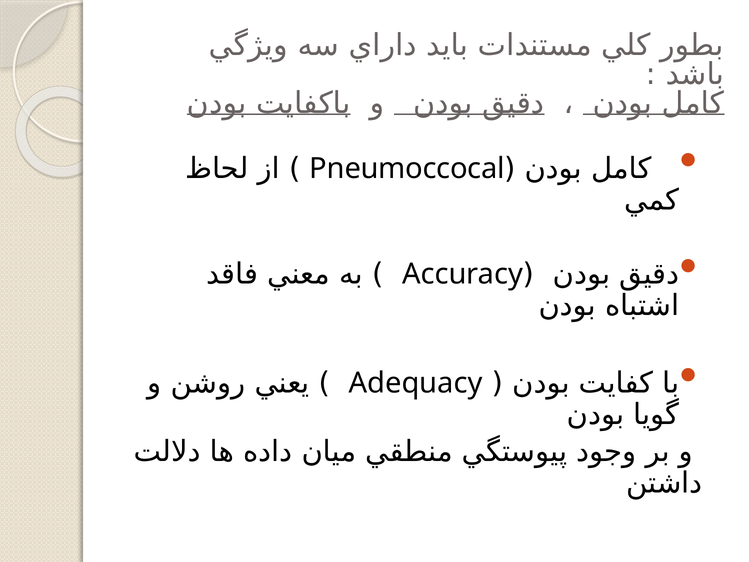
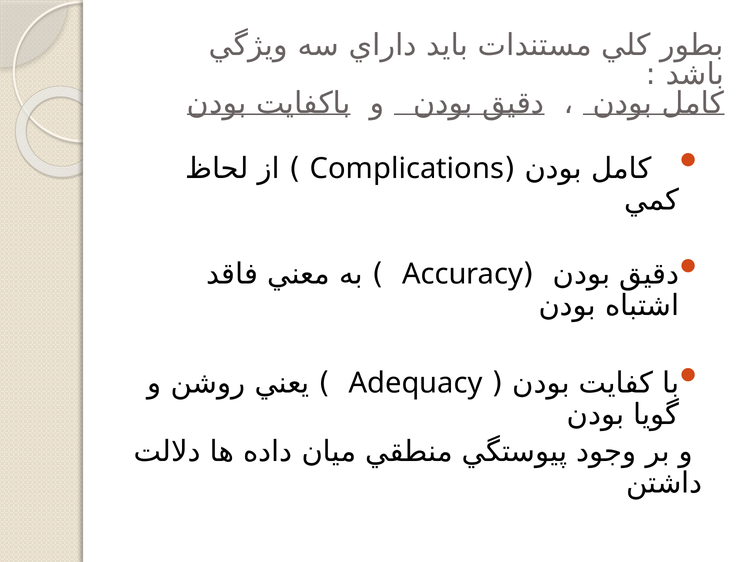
Pneumoccocal: Pneumoccocal -> Complications
